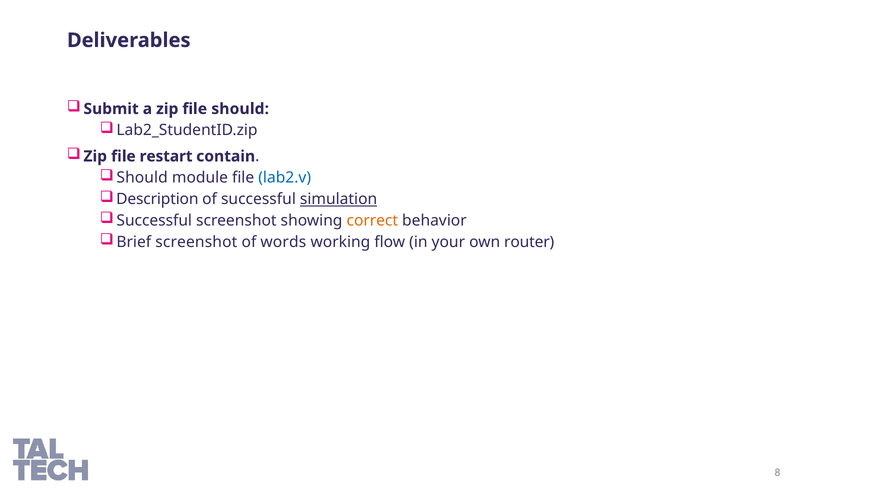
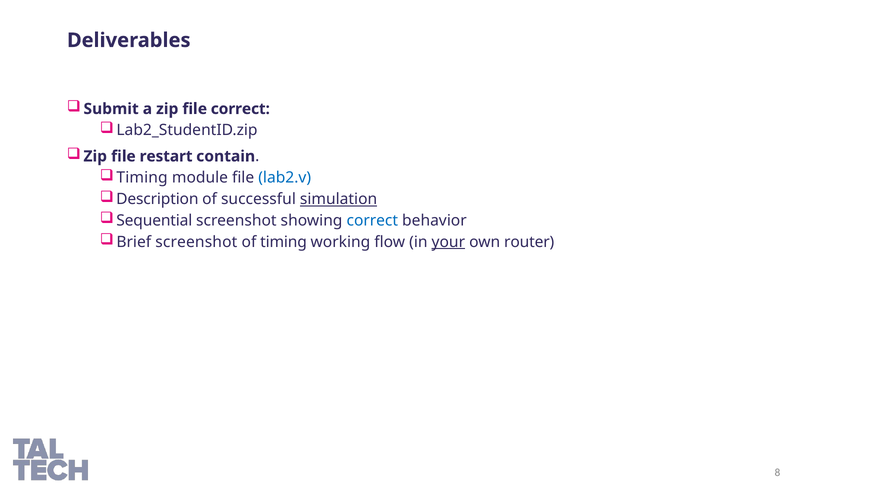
file should: should -> correct
Should at (142, 178): Should -> Timing
Successful at (154, 221): Successful -> Sequential
correct at (372, 221) colour: orange -> blue
of words: words -> timing
your underline: none -> present
